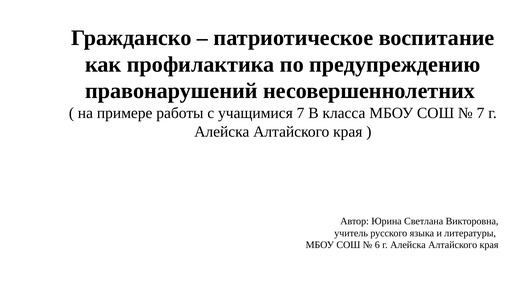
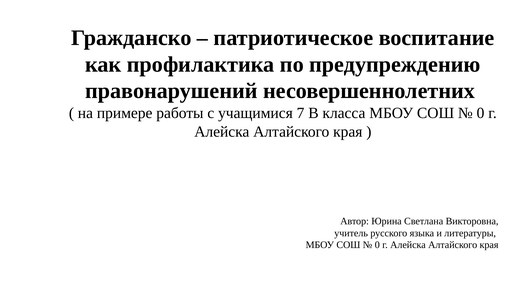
7 at (481, 113): 7 -> 0
6 at (377, 245): 6 -> 0
